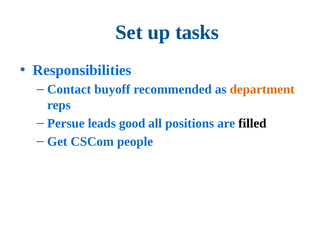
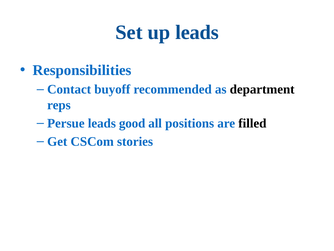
up tasks: tasks -> leads
department colour: orange -> black
people: people -> stories
